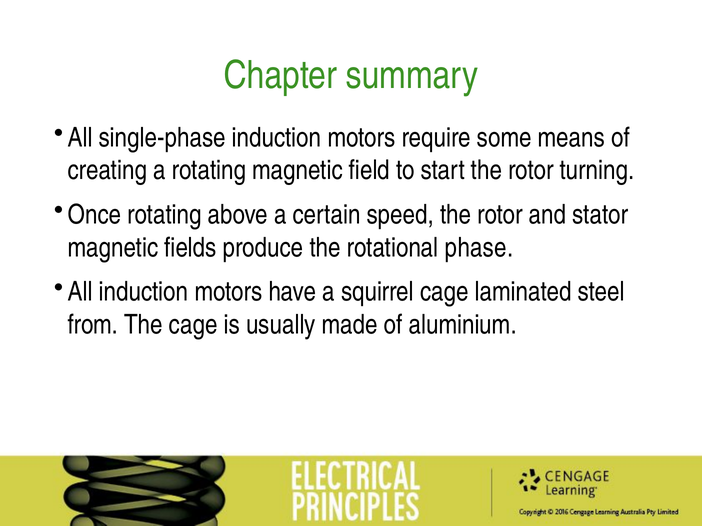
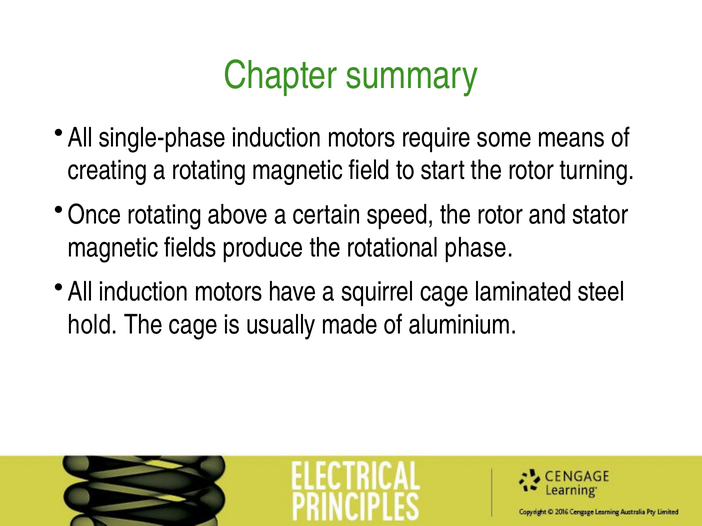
from: from -> hold
